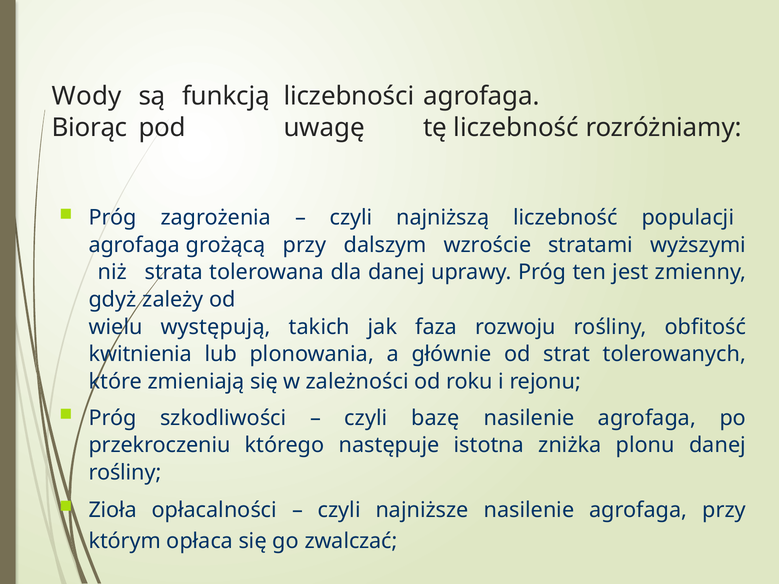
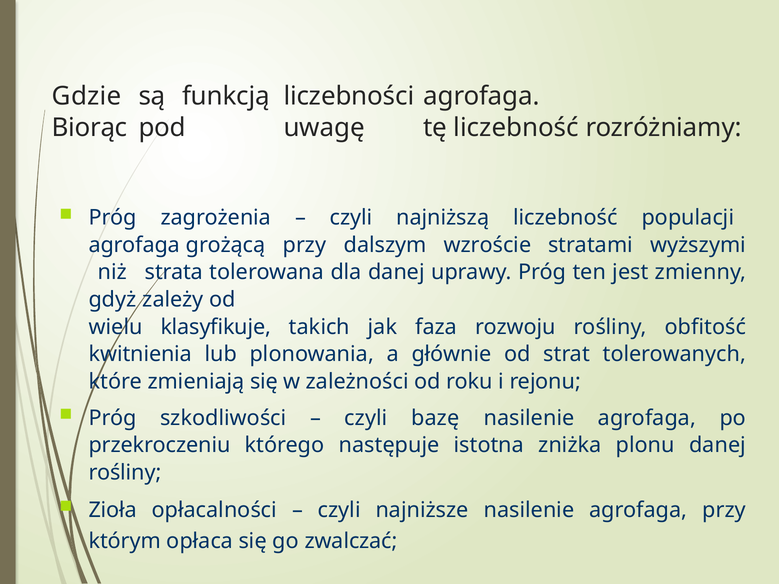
Wody: Wody -> Gdzie
występują: występują -> klasyfikuje
